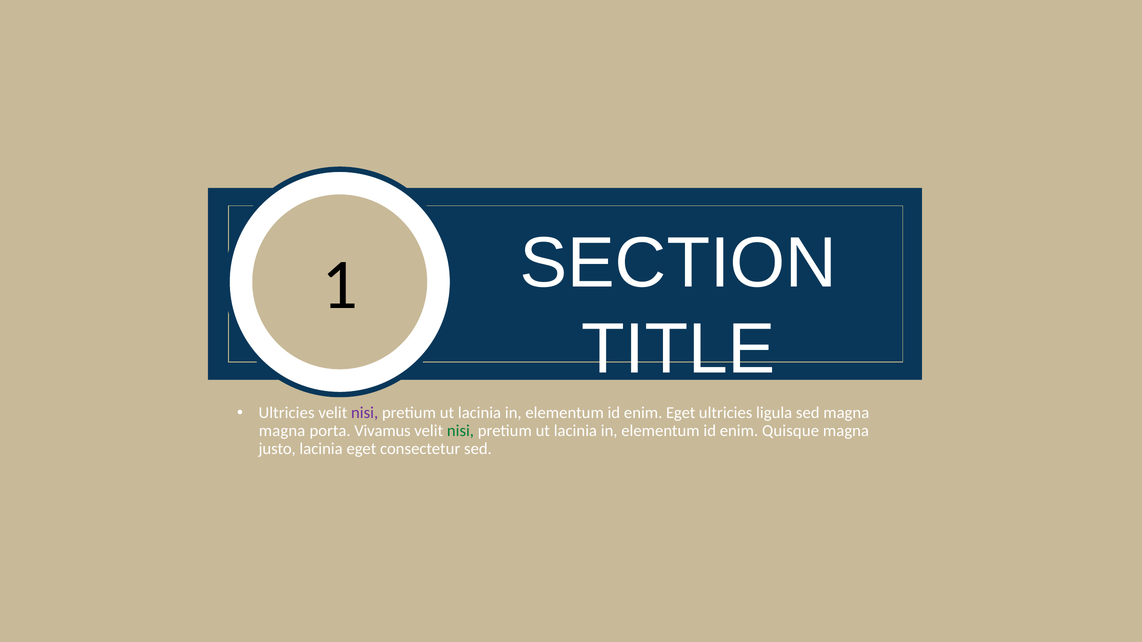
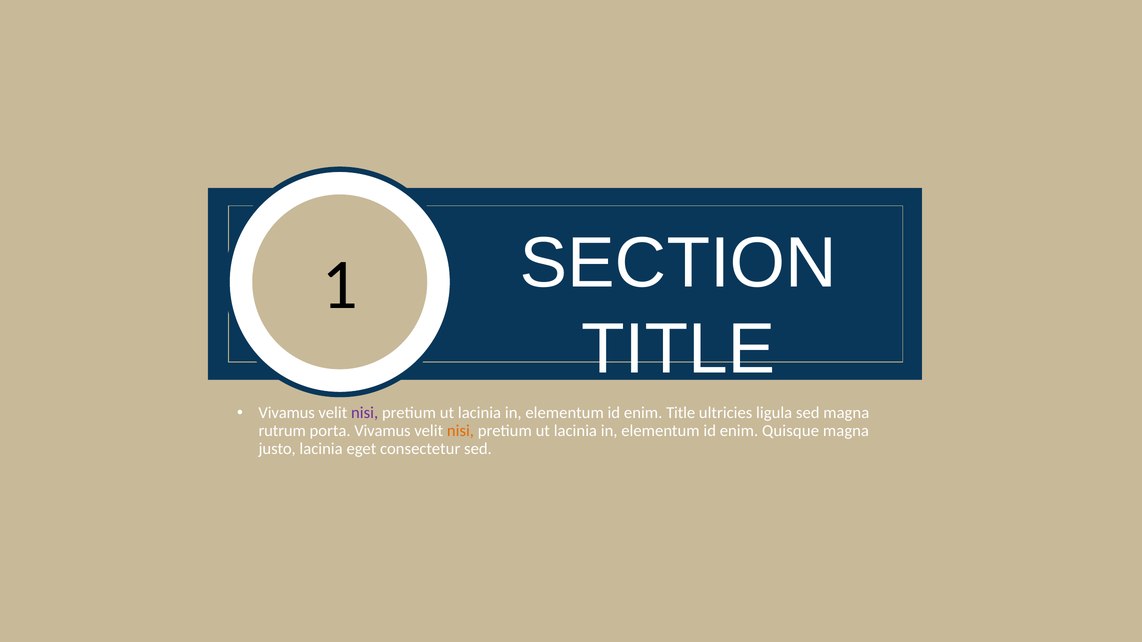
Ultricies at (287, 413): Ultricies -> Vivamus
enim Eget: Eget -> Title
magna at (282, 431): magna -> rutrum
nisi at (460, 431) colour: green -> orange
